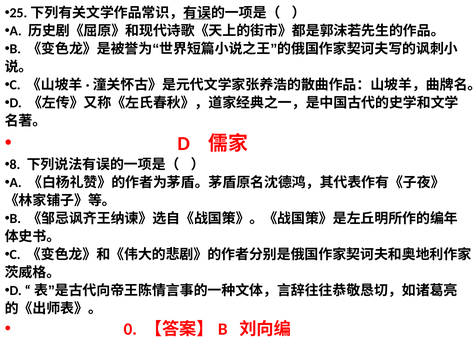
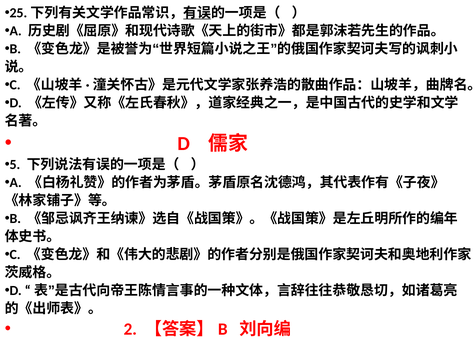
8: 8 -> 5
0: 0 -> 2
